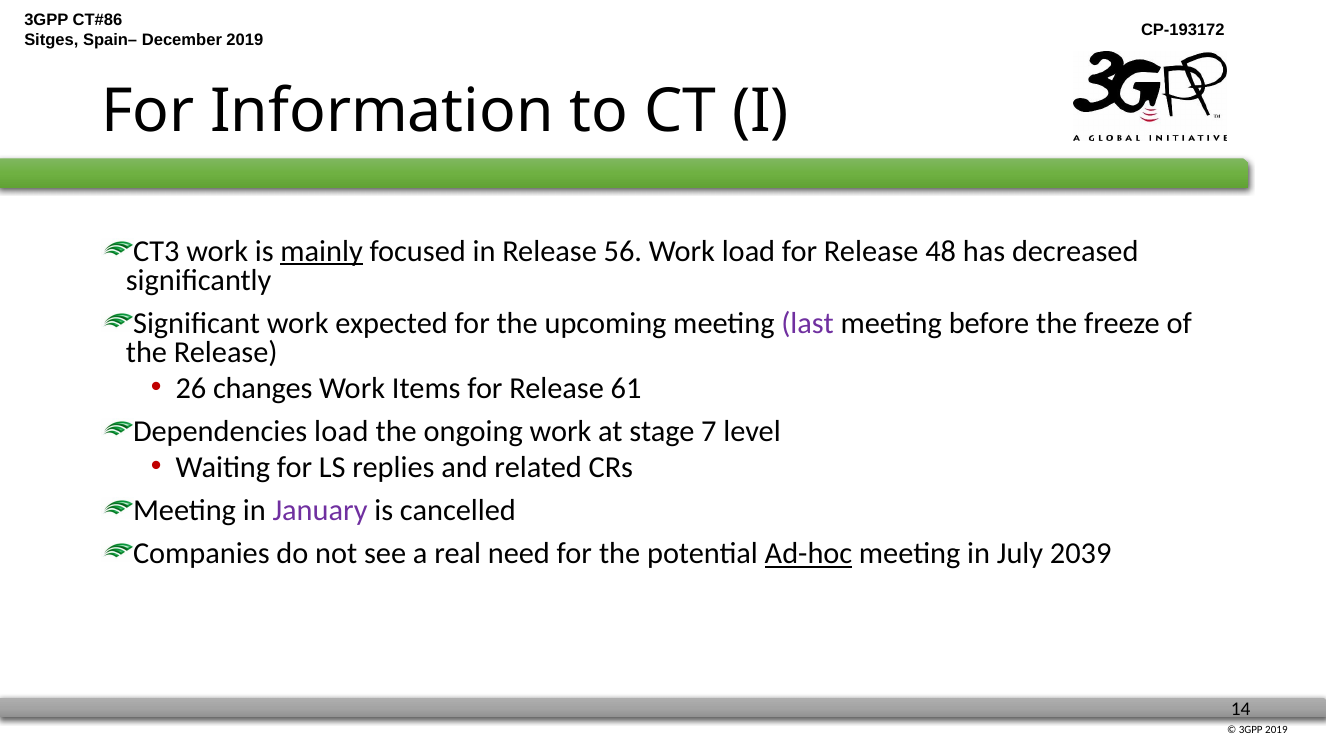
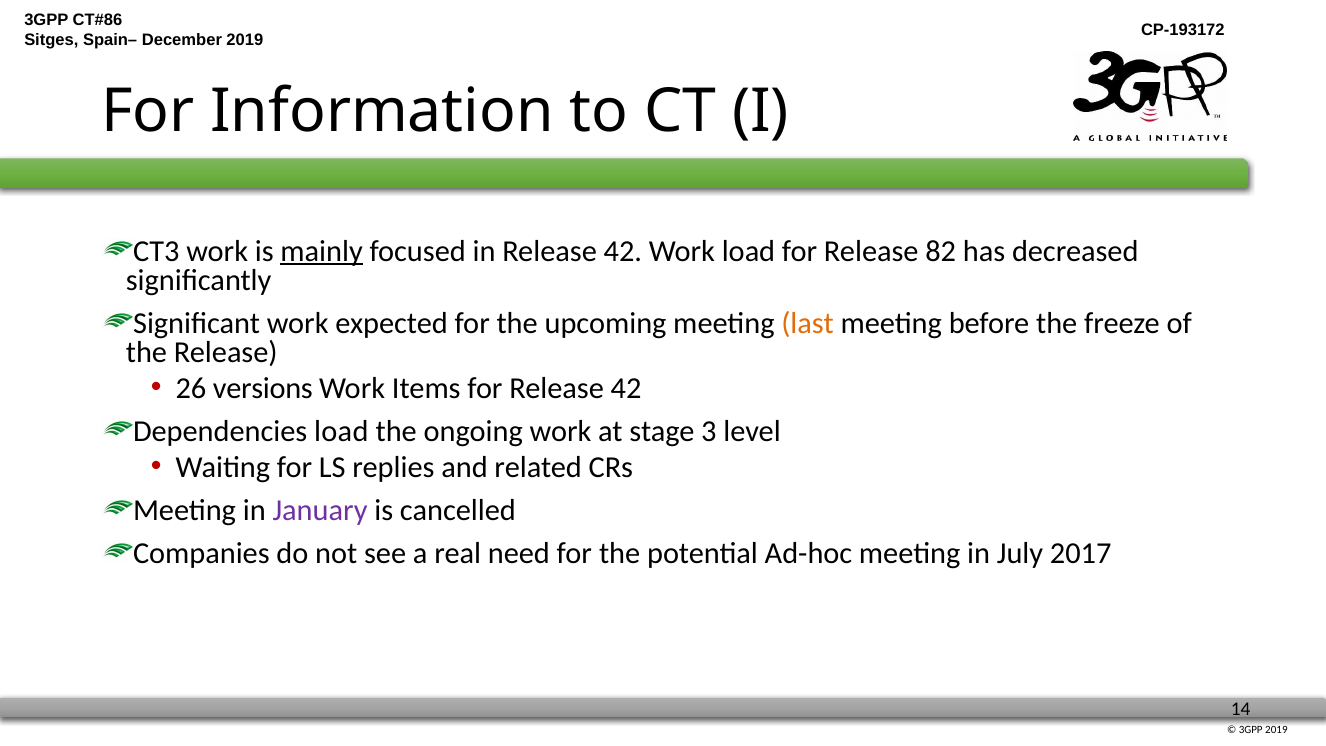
in Release 56: 56 -> 42
48: 48 -> 82
last colour: purple -> orange
changes: changes -> versions
for Release 61: 61 -> 42
7: 7 -> 3
Ad-hoc underline: present -> none
2039: 2039 -> 2017
